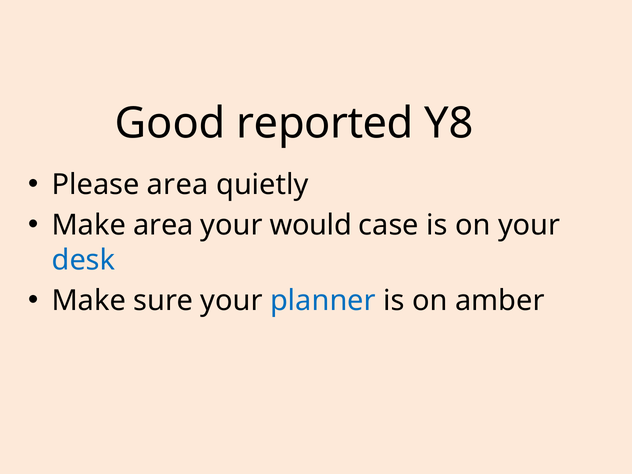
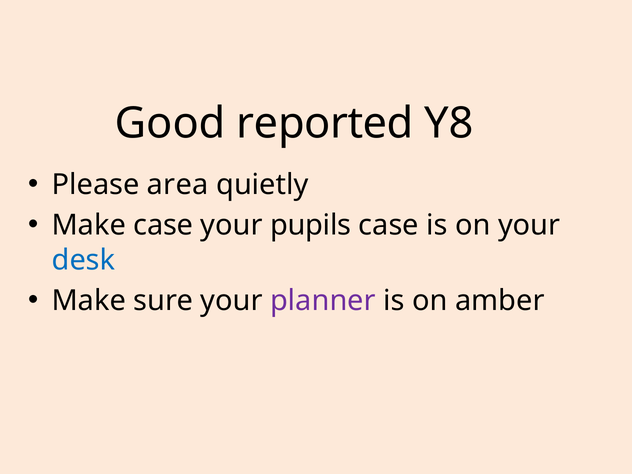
Make area: area -> case
would: would -> pupils
planner colour: blue -> purple
